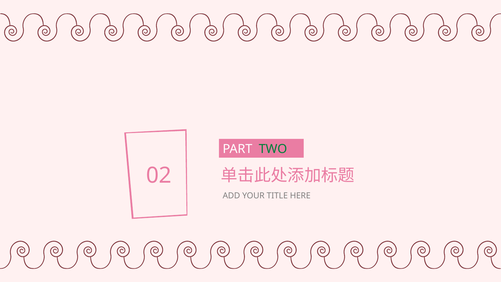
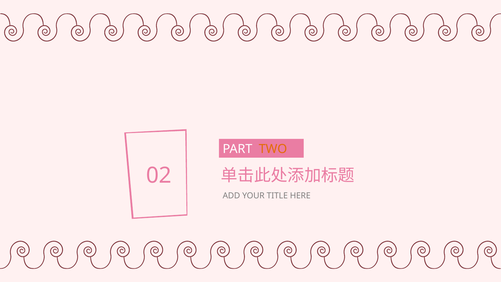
TWO colour: green -> orange
